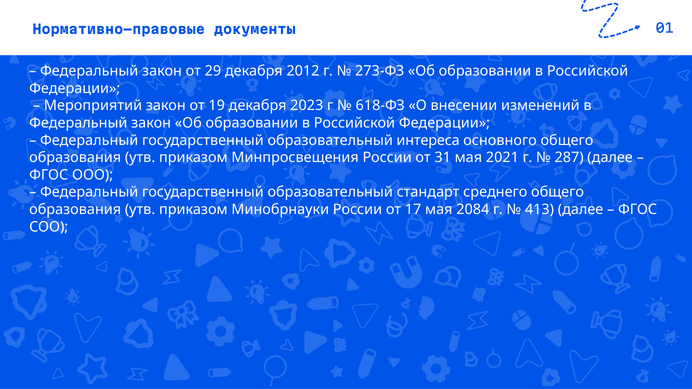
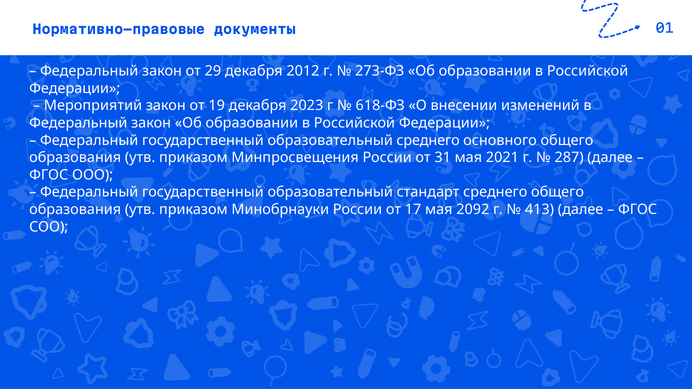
образовательный интереса: интереса -> среднего
2084: 2084 -> 2092
